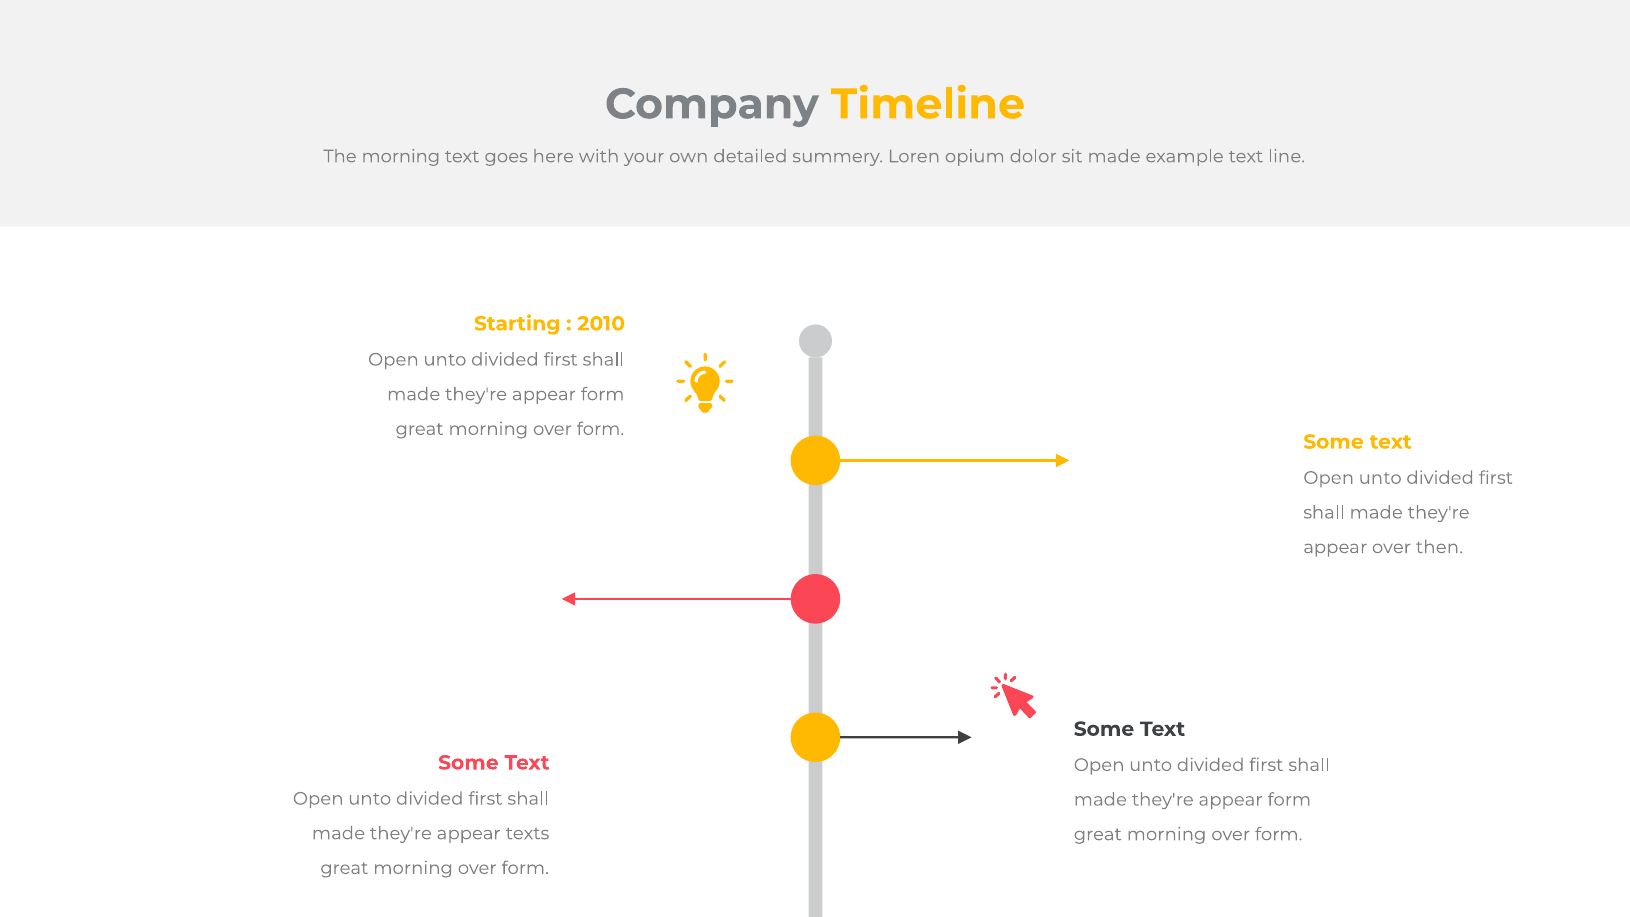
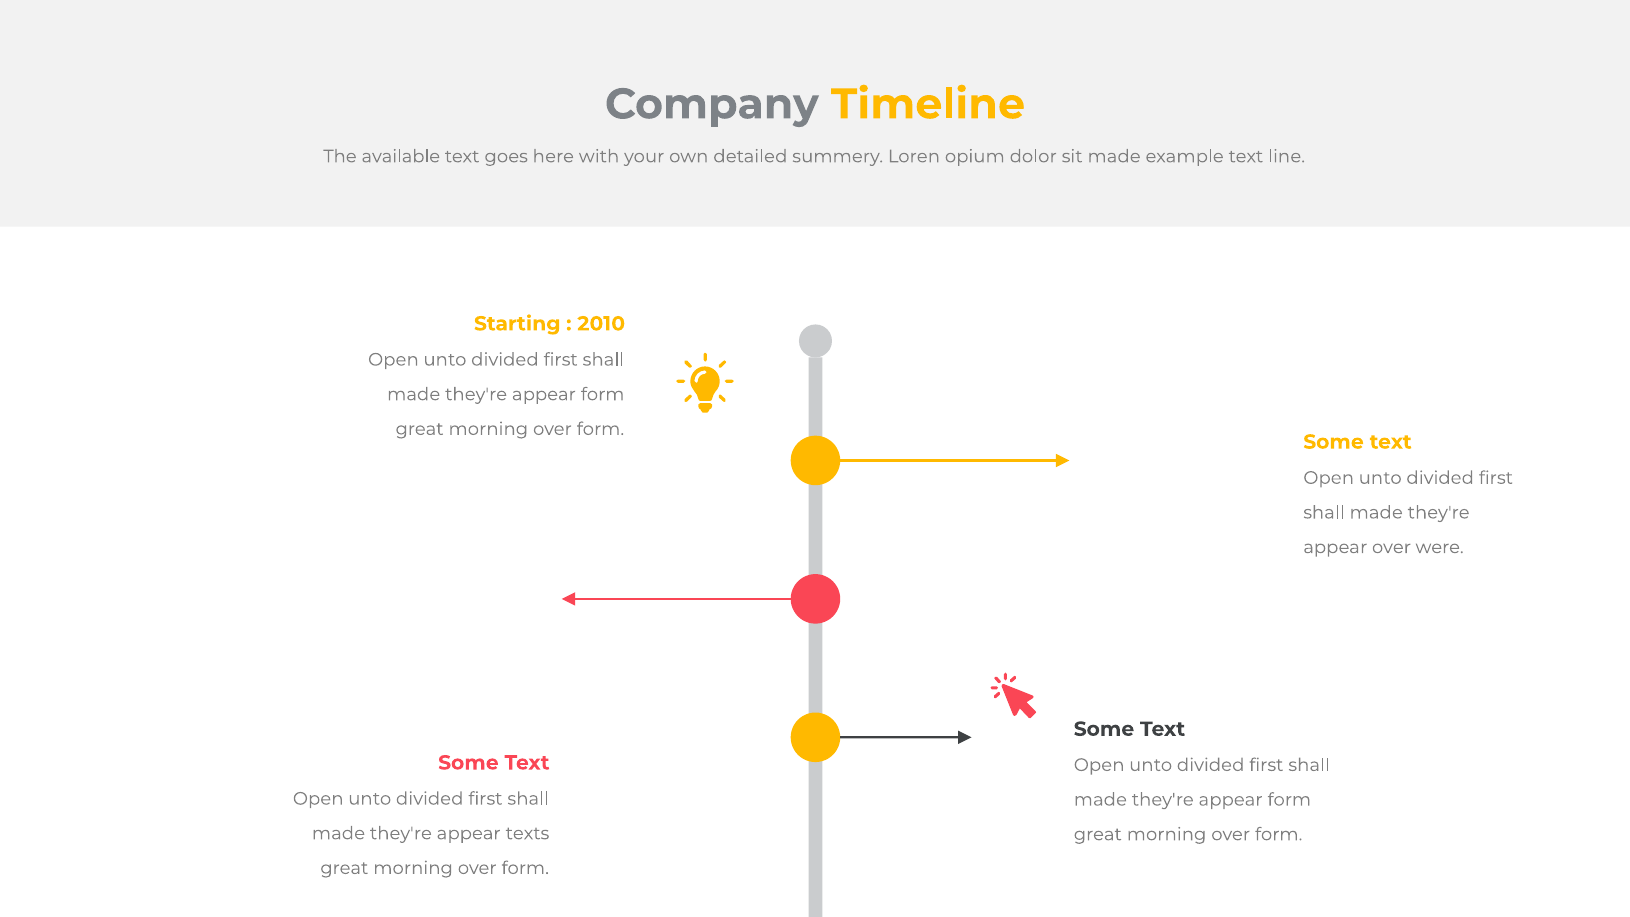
The morning: morning -> available
then: then -> were
